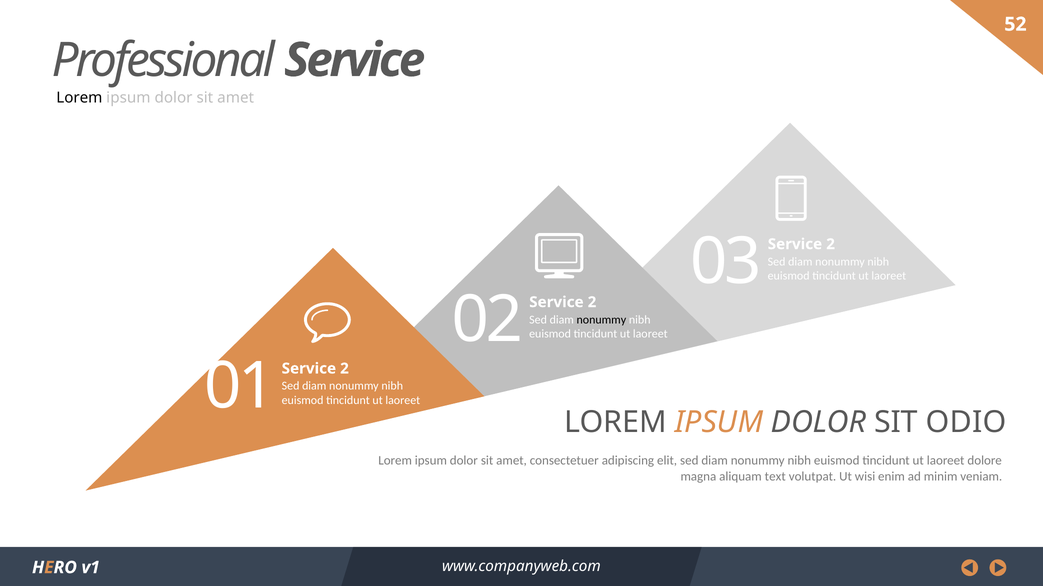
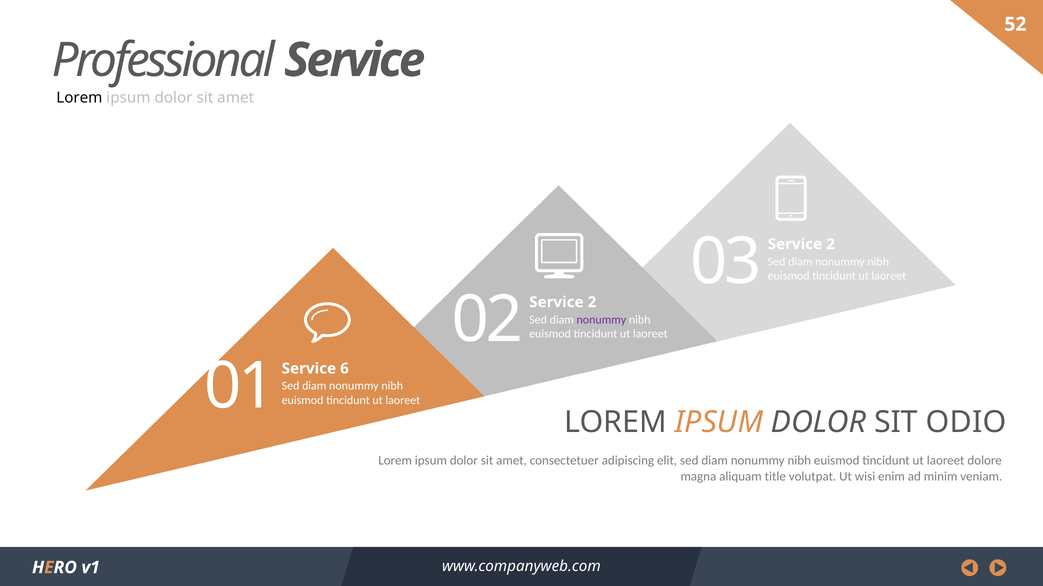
nonummy at (601, 320) colour: black -> purple
2 at (344, 369): 2 -> 6
text: text -> title
